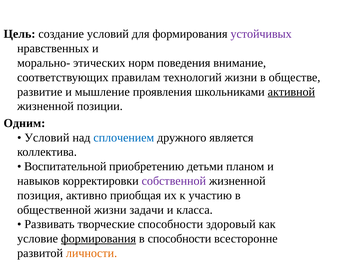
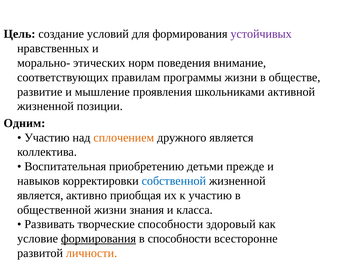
технологий: технологий -> программы
активной underline: present -> none
Условий at (47, 137): Условий -> Участию
сплочением colour: blue -> orange
Воспитательной: Воспитательной -> Воспитательная
планом: планом -> прежде
собственной colour: purple -> blue
позиция at (40, 195): позиция -> является
задачи: задачи -> знания
